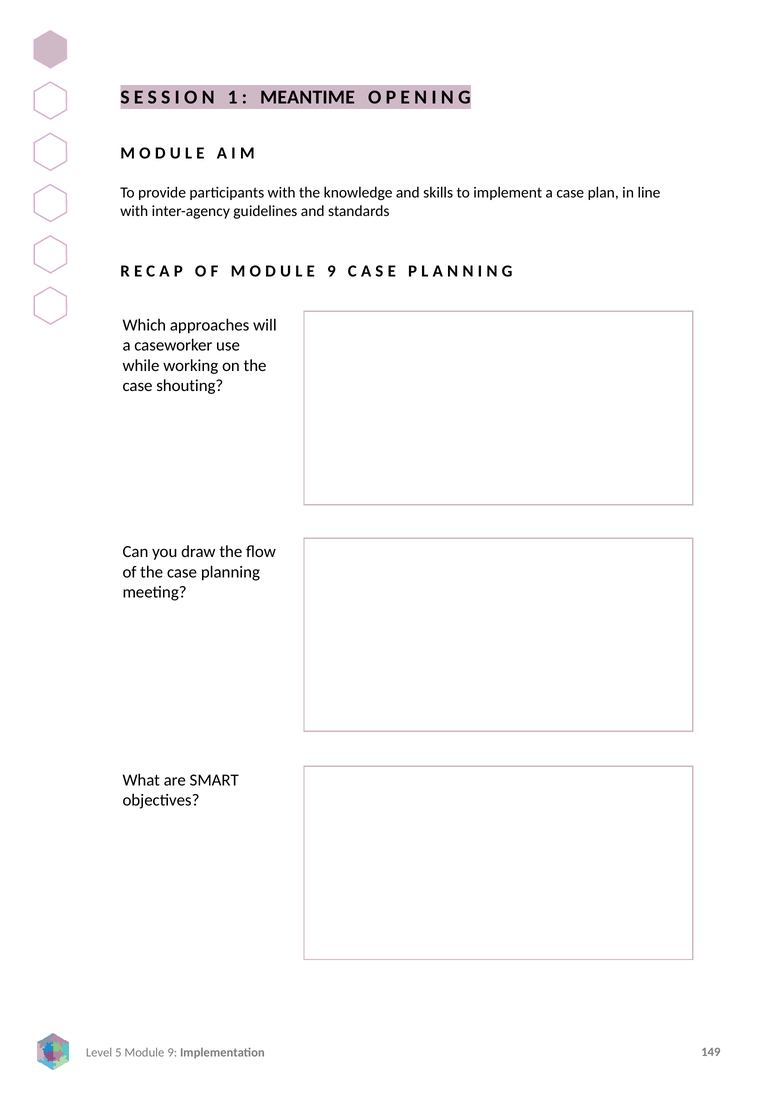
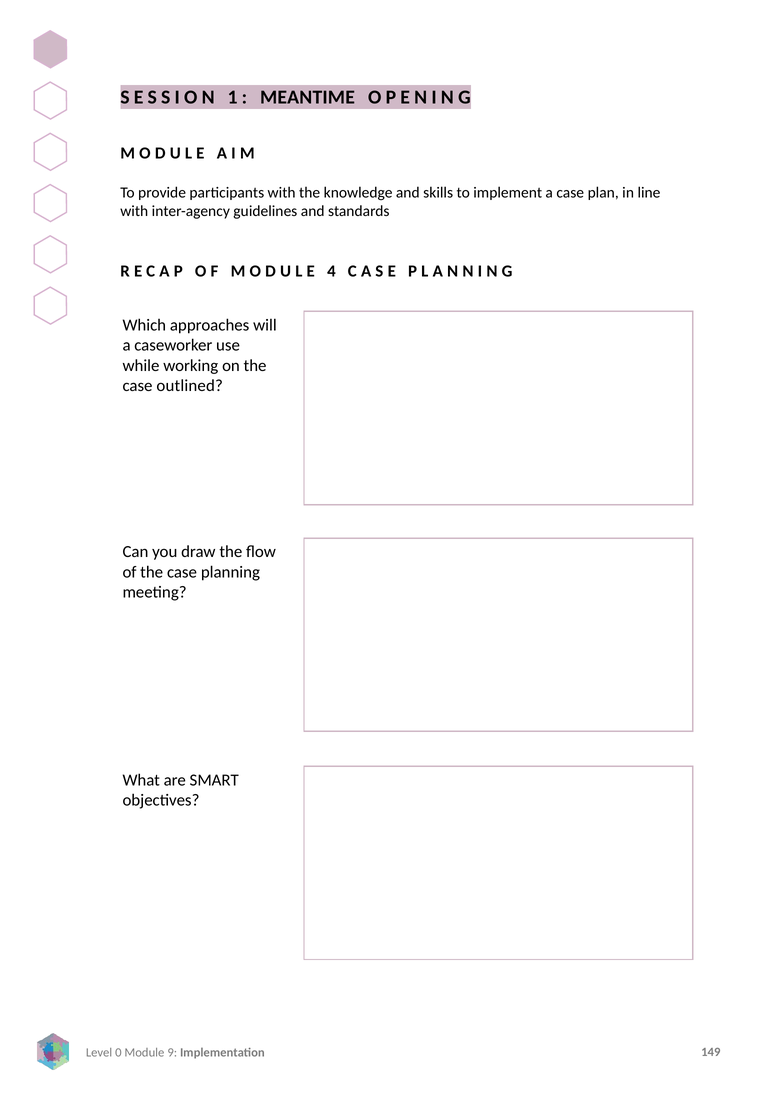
9 at (331, 271): 9 -> 4
shouting: shouting -> outlined
5: 5 -> 0
